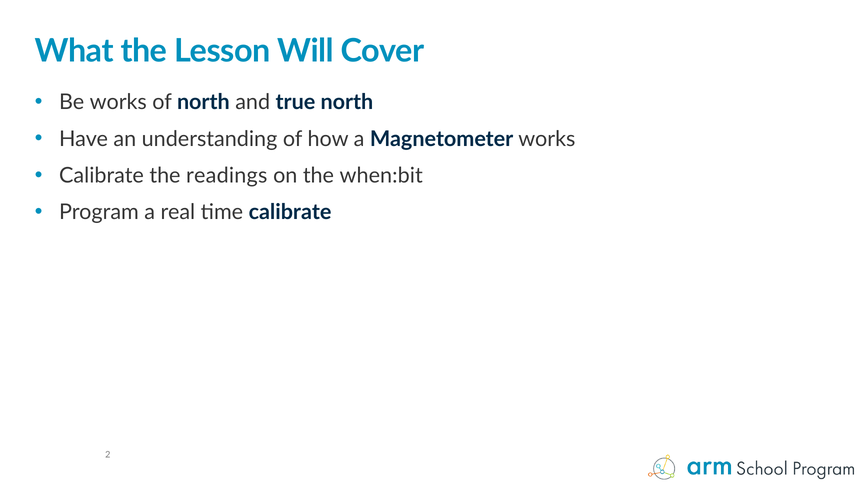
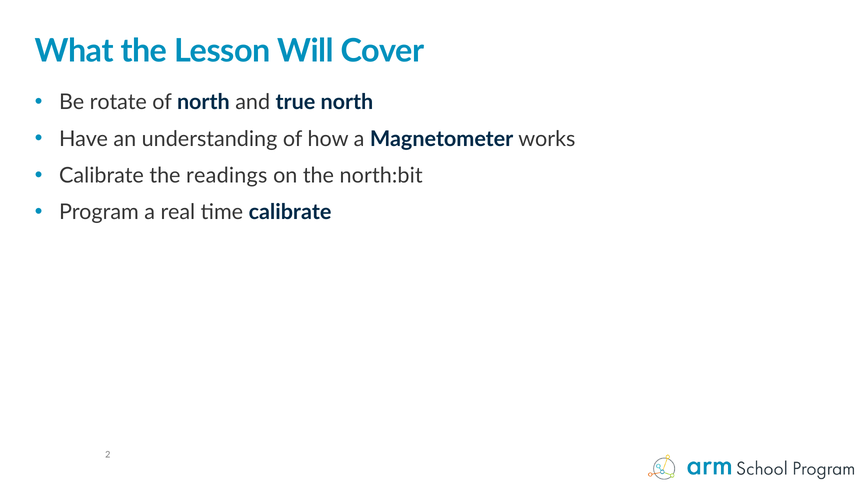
Be works: works -> rotate
when:bit: when:bit -> north:bit
